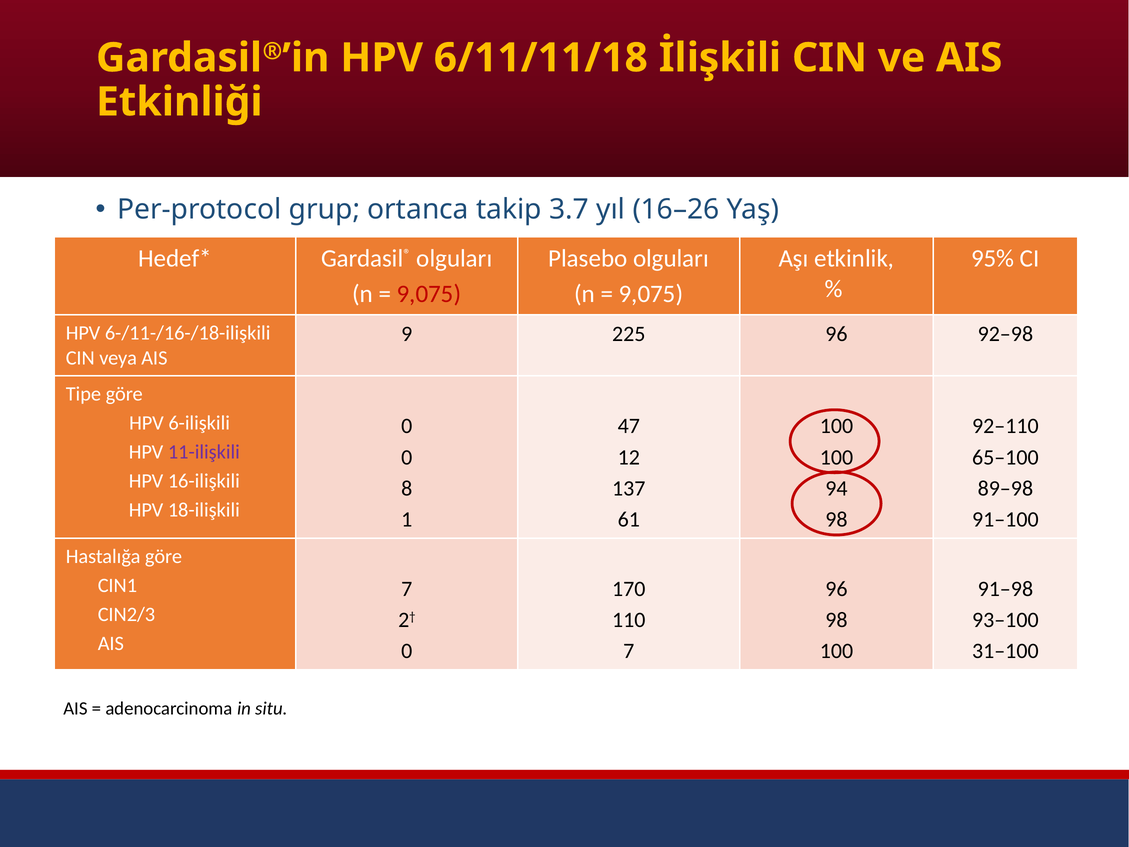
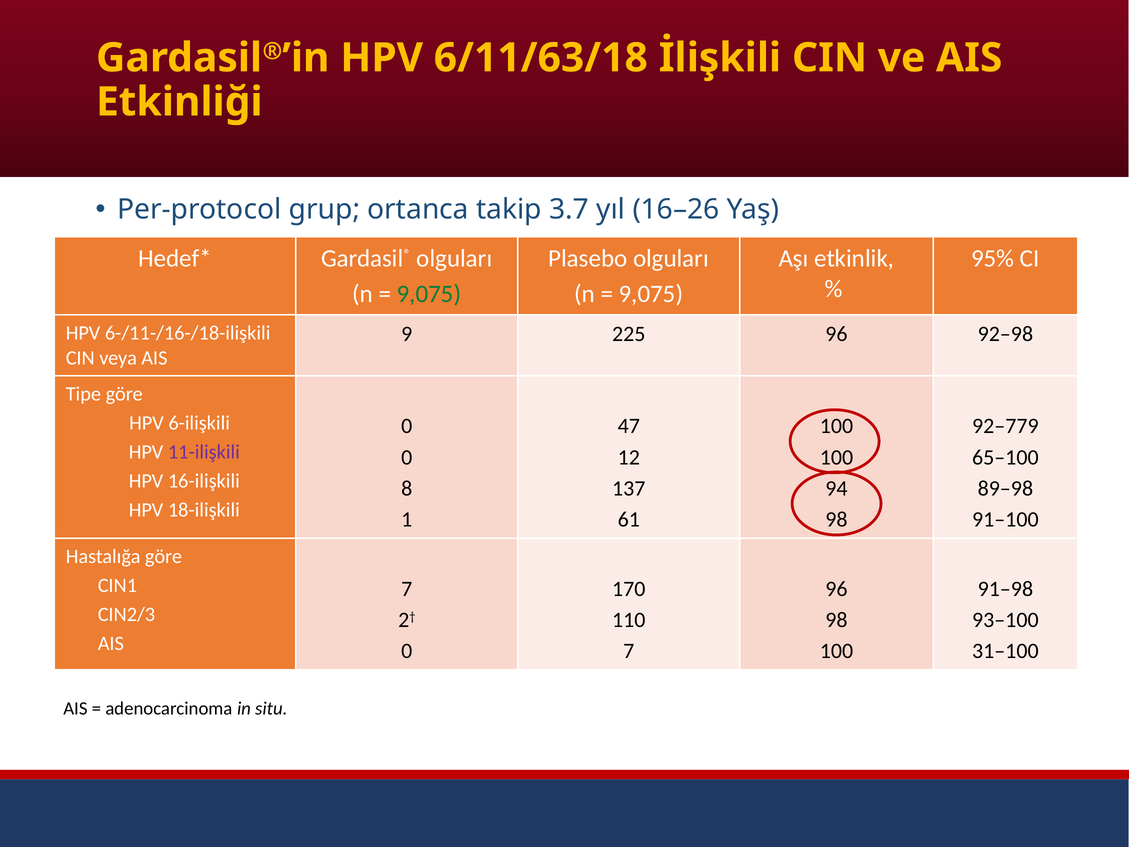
6/11/11/18: 6/11/11/18 -> 6/11/63/18
9,075 at (429, 294) colour: red -> green
92–110: 92–110 -> 92–779
